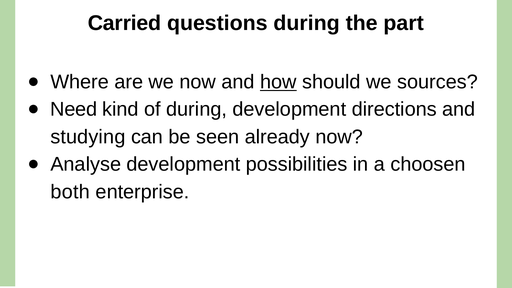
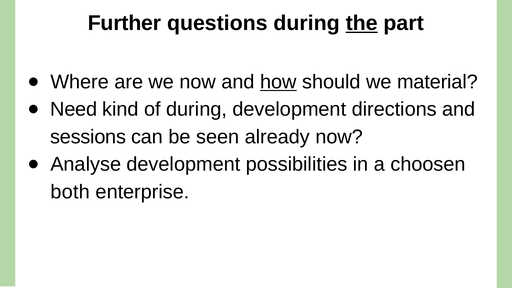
Carried: Carried -> Further
the underline: none -> present
sources: sources -> material
studying: studying -> sessions
